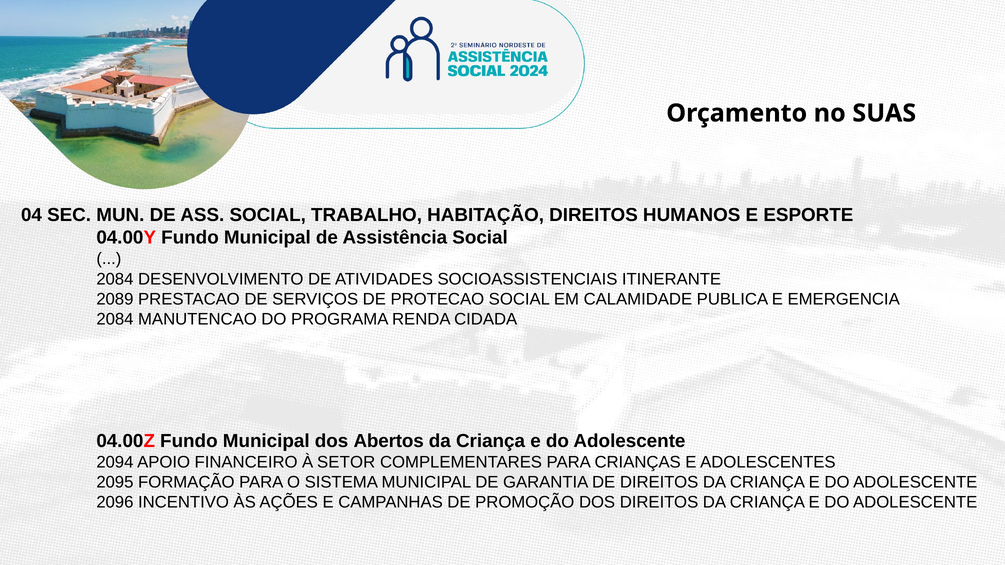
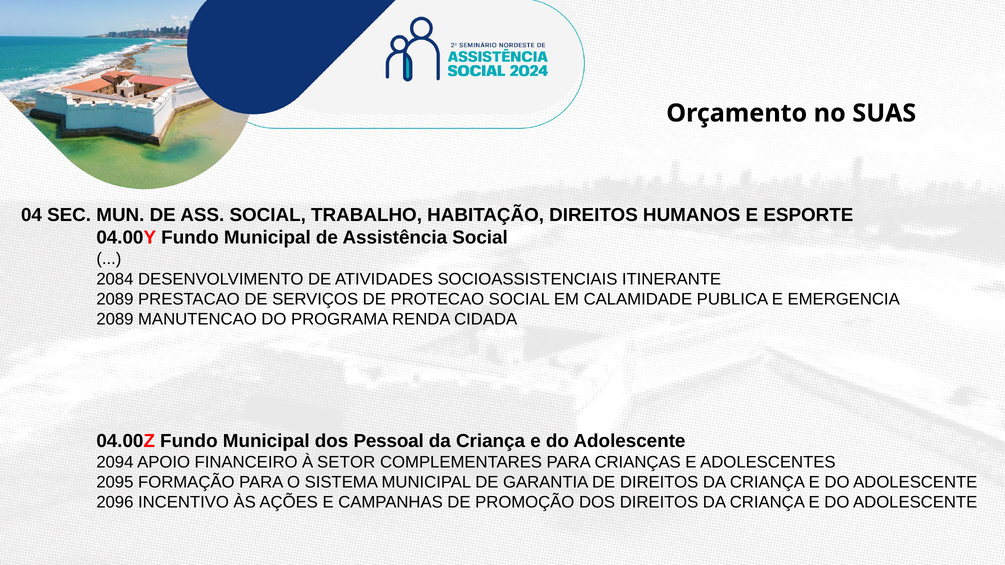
2084 at (115, 319): 2084 -> 2089
Abertos: Abertos -> Pessoal
